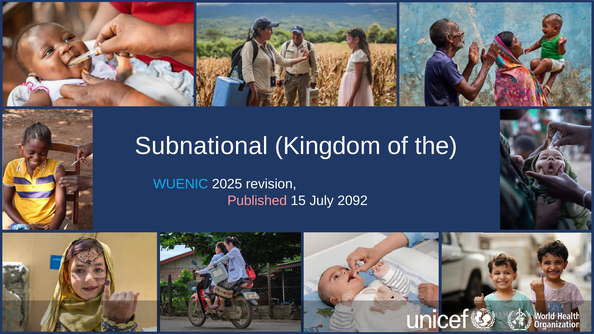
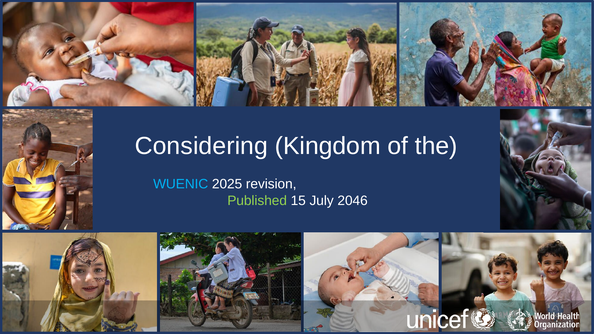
Subnational: Subnational -> Considering
Published colour: pink -> light green
2092: 2092 -> 2046
